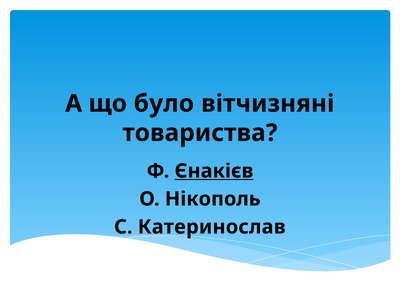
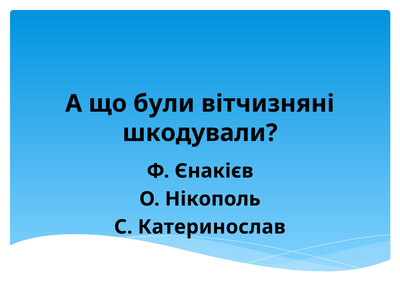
було: було -> були
товариства: товариства -> шкодували
Єнакієв underline: present -> none
